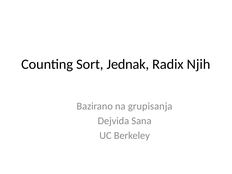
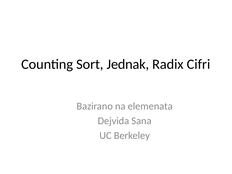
Njih: Njih -> Cifri
grupisanja: grupisanja -> elemenata
